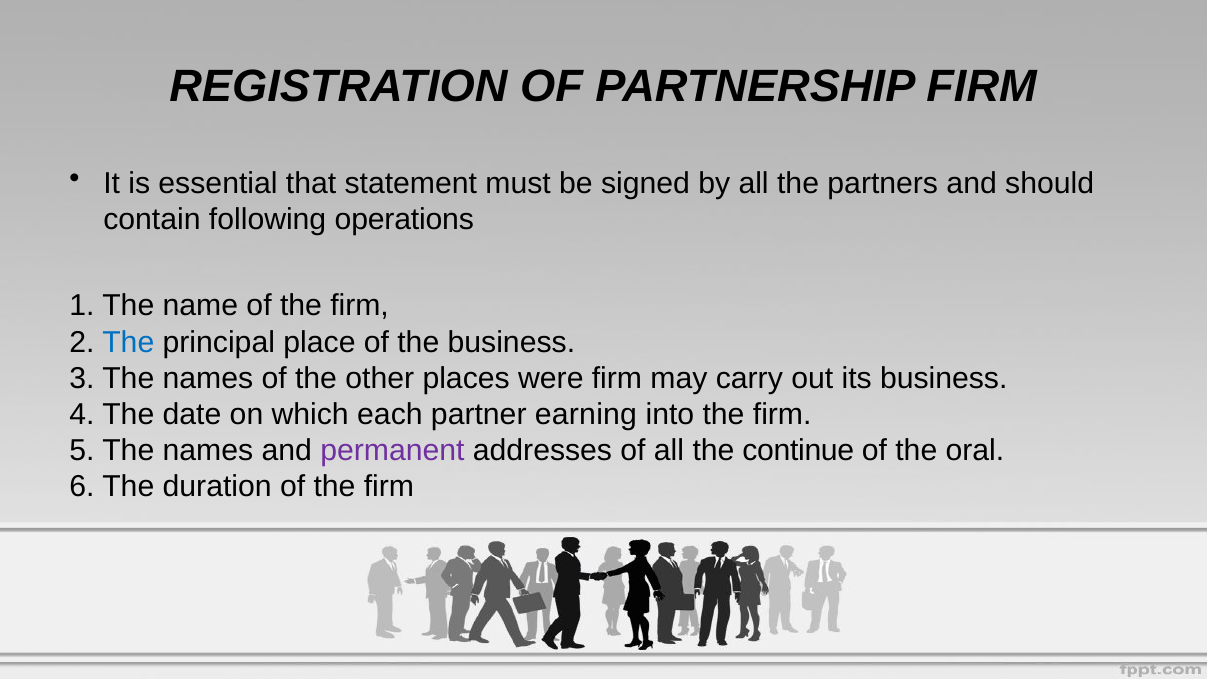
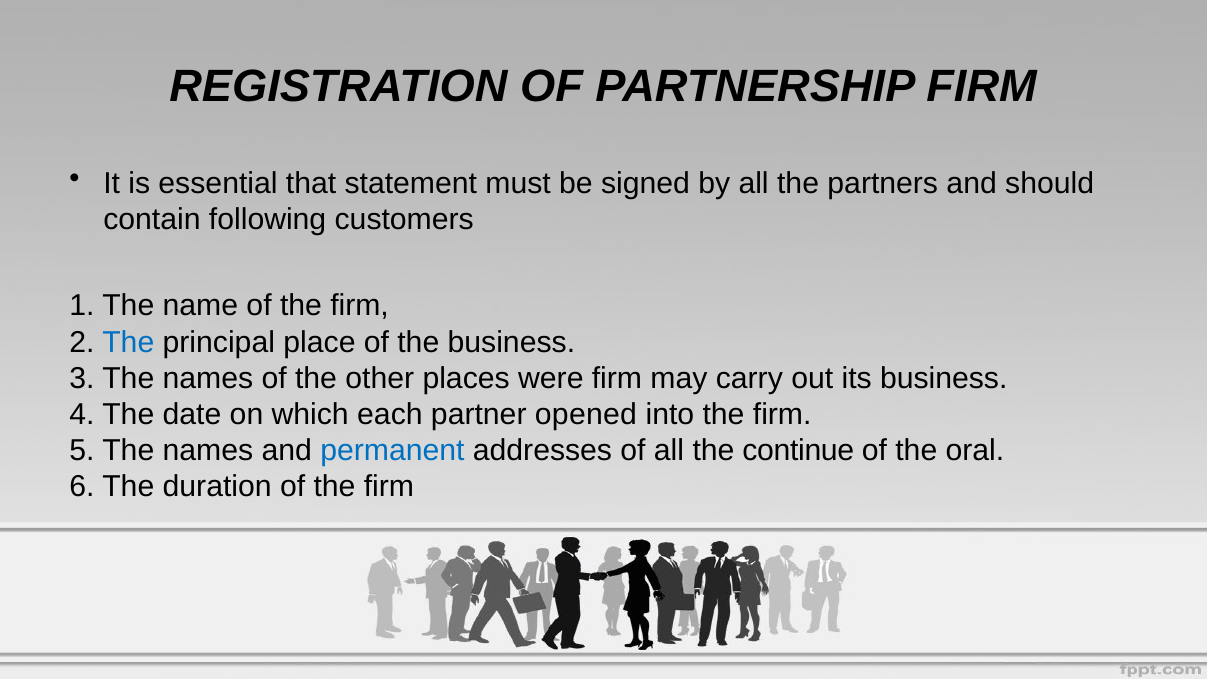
operations: operations -> customers
earning: earning -> opened
permanent colour: purple -> blue
